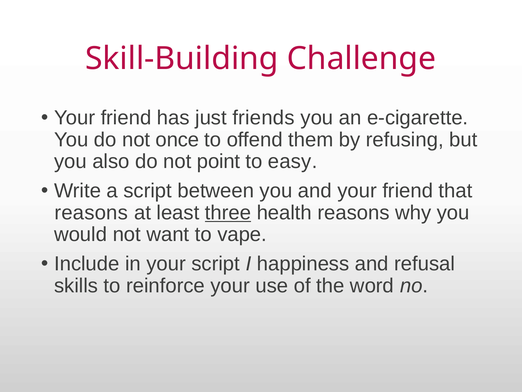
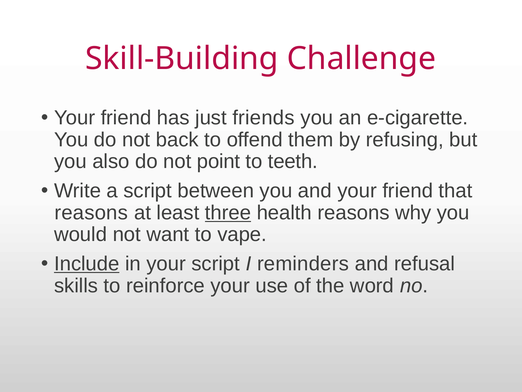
once: once -> back
easy: easy -> teeth
Include underline: none -> present
happiness: happiness -> reminders
